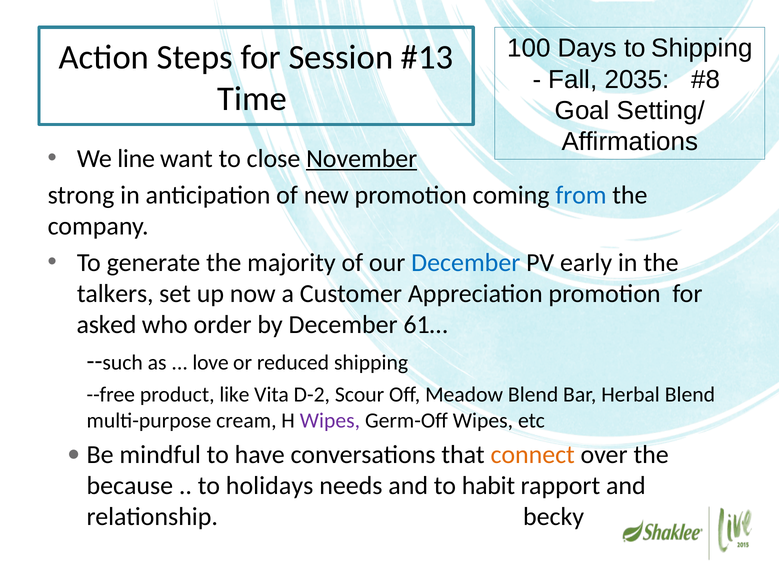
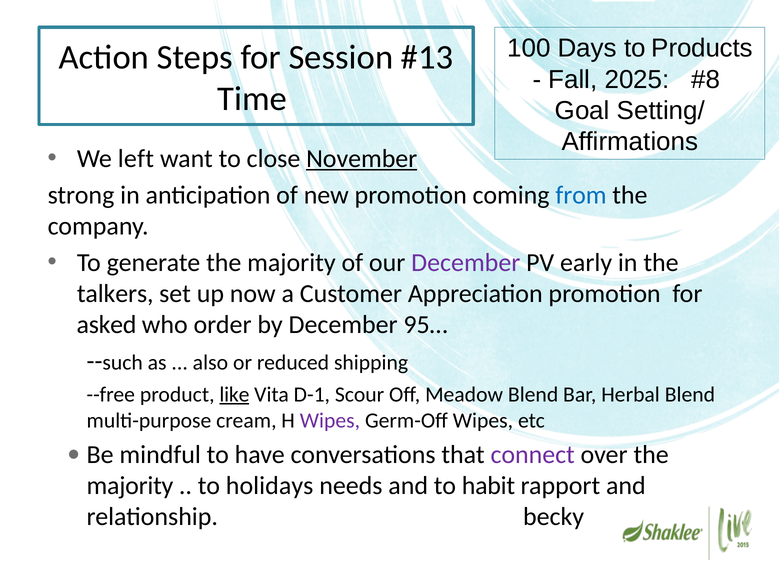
to Shipping: Shipping -> Products
2035: 2035 -> 2025
line: line -> left
December at (466, 263) colour: blue -> purple
61…: 61… -> 95…
love: love -> also
like underline: none -> present
D-2: D-2 -> D-1
connect colour: orange -> purple
because at (130, 486): because -> majority
